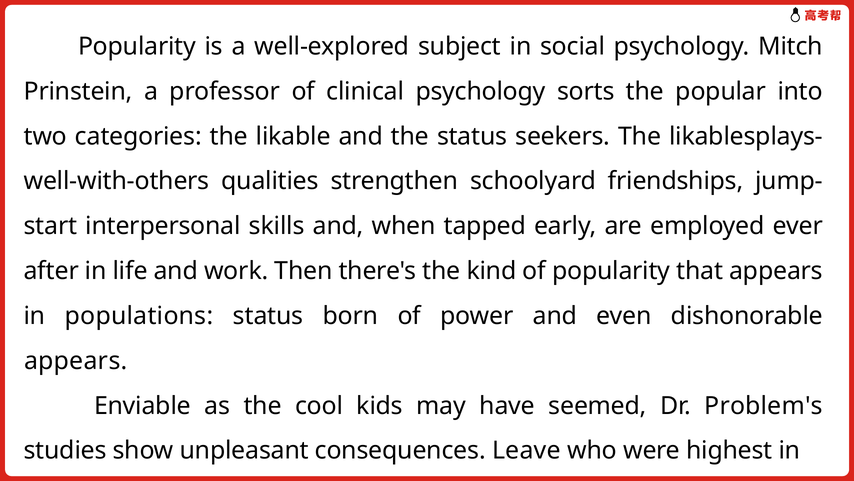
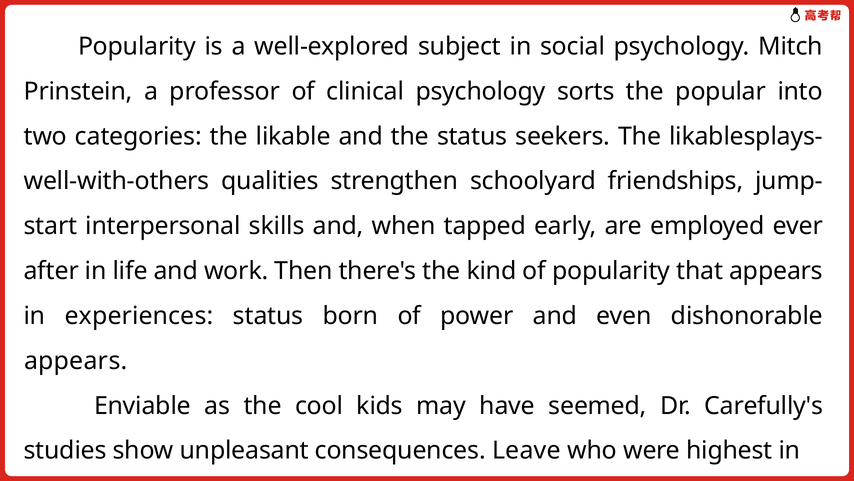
populations: populations -> experiences
Problem's: Problem's -> Carefully's
